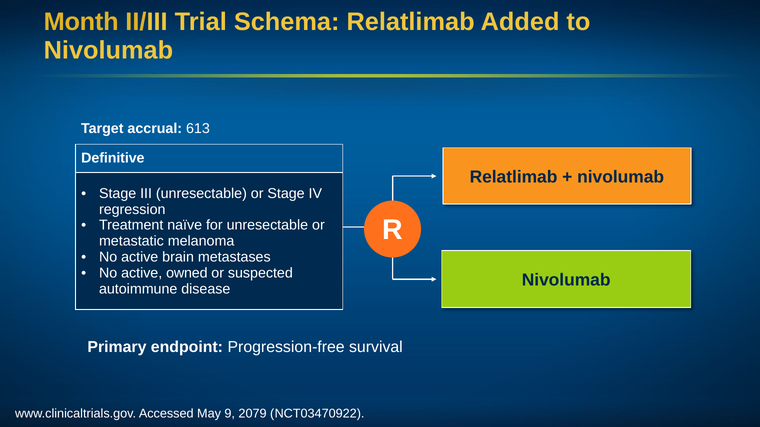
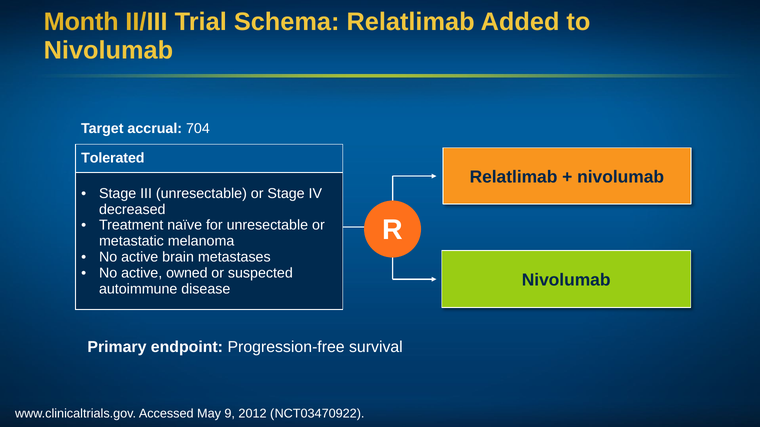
613: 613 -> 704
Definitive: Definitive -> Tolerated
regression: regression -> decreased
2079: 2079 -> 2012
